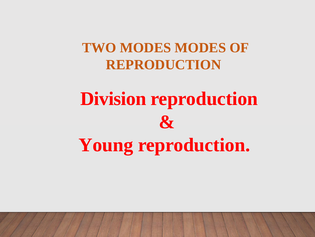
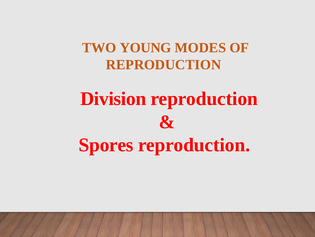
TWO MODES: MODES -> YOUNG
Young: Young -> Spores
